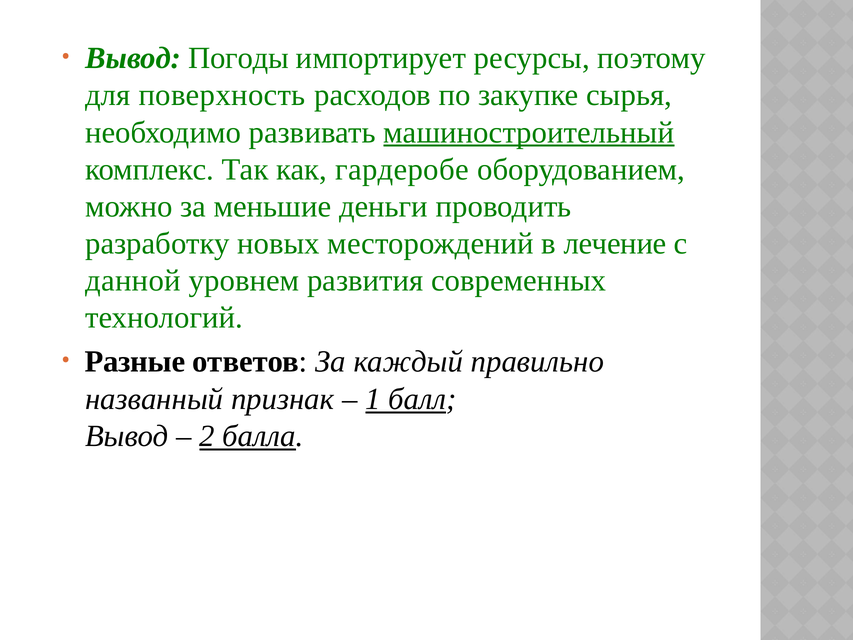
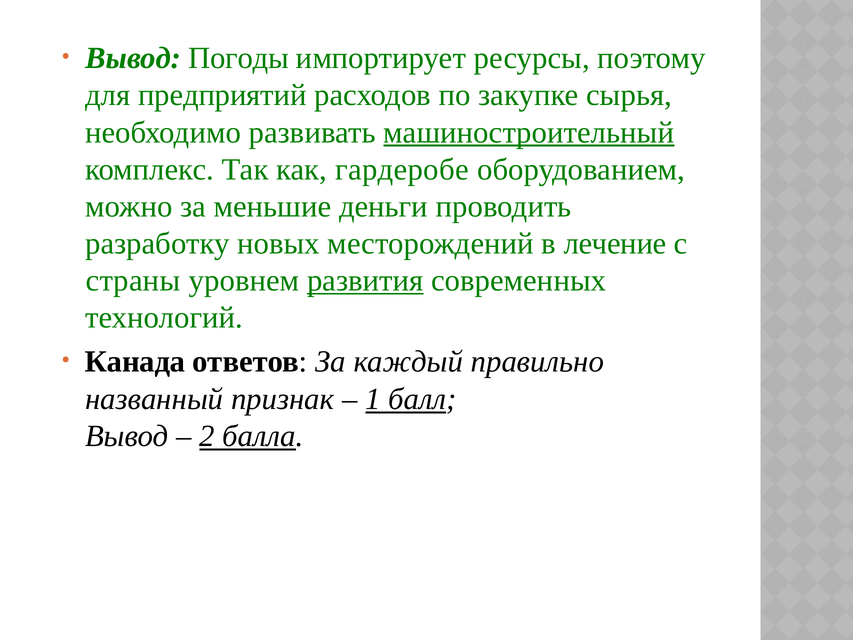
поверхность: поверхность -> предприятий
данной: данной -> страны
развития underline: none -> present
Разные: Разные -> Канада
